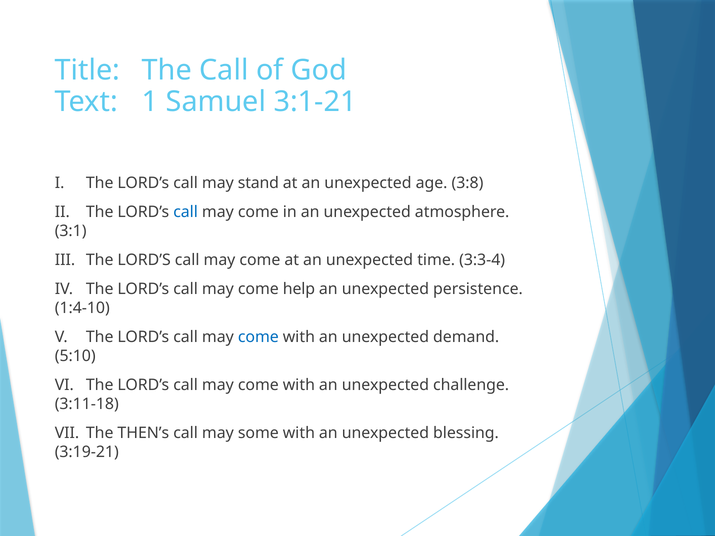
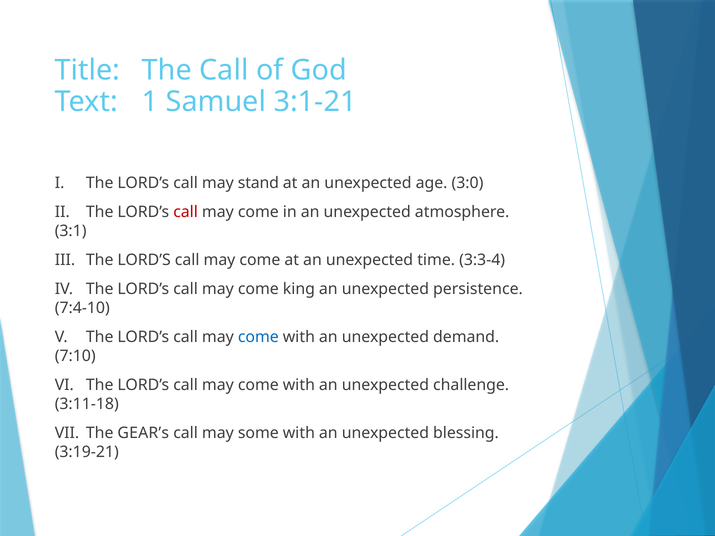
3:8: 3:8 -> 3:0
call at (186, 212) colour: blue -> red
help: help -> king
1:4-10: 1:4-10 -> 7:4-10
5:10: 5:10 -> 7:10
THEN’s: THEN’s -> GEAR’s
